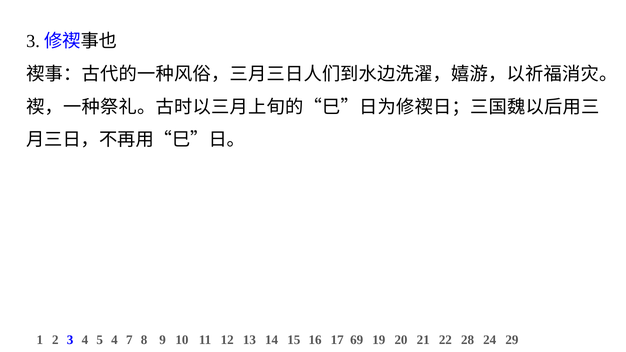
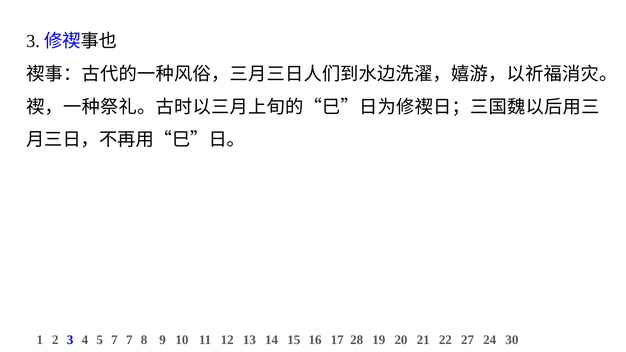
5 4: 4 -> 7
69: 69 -> 28
28: 28 -> 27
29: 29 -> 30
